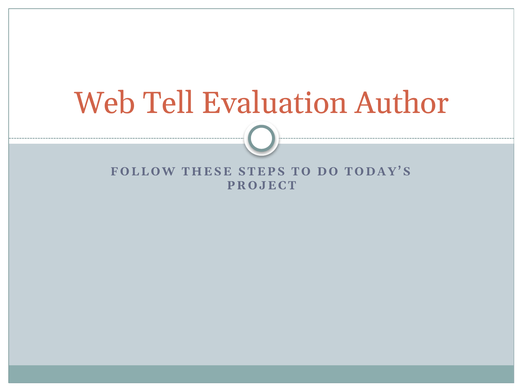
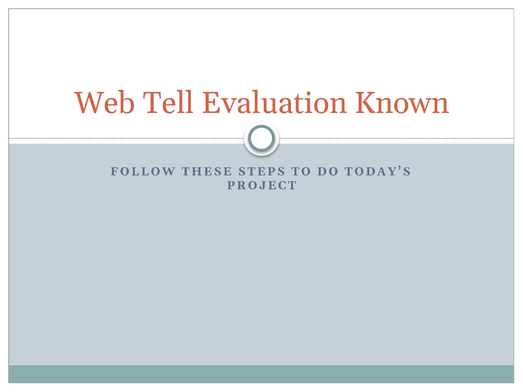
Author: Author -> Known
